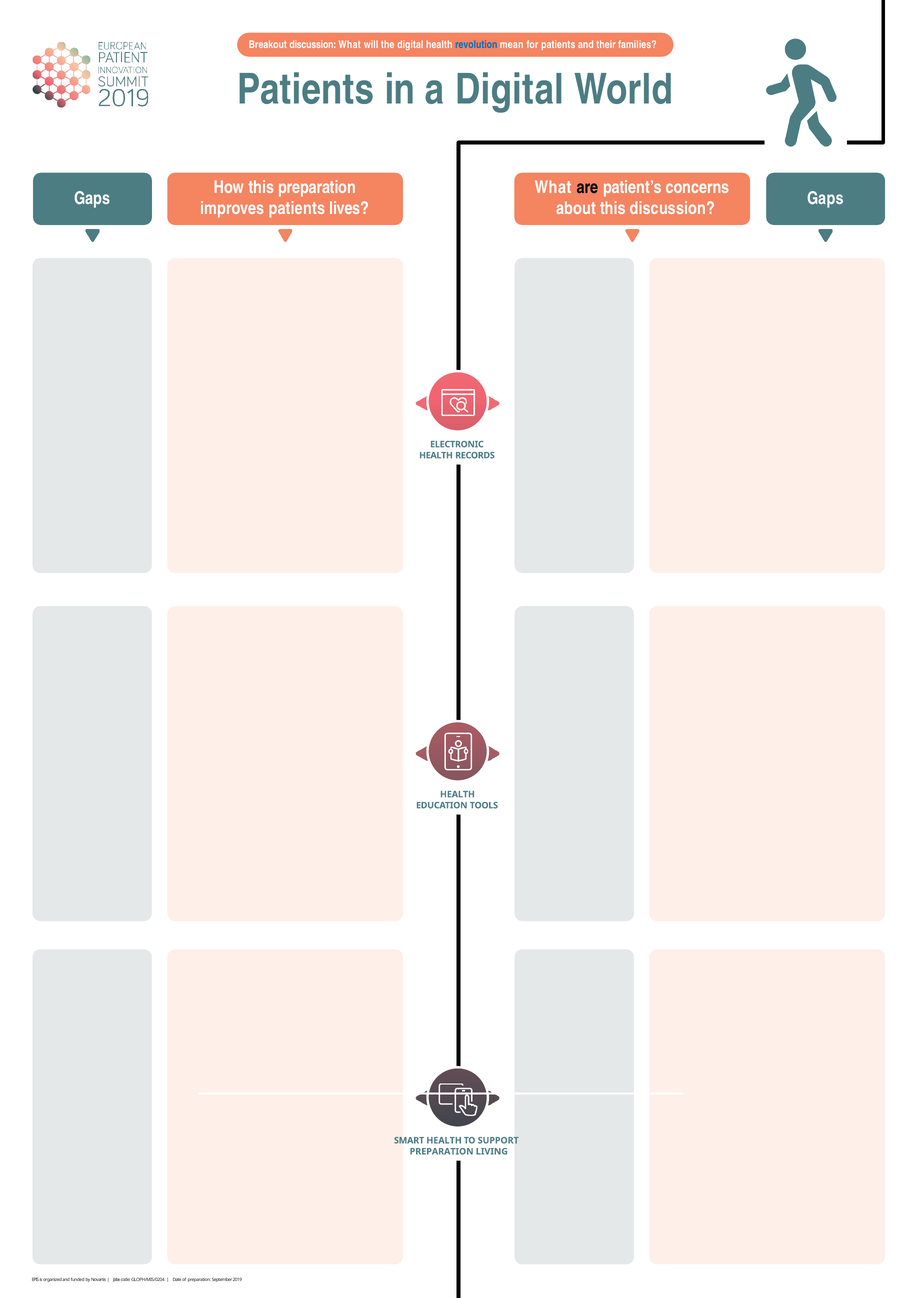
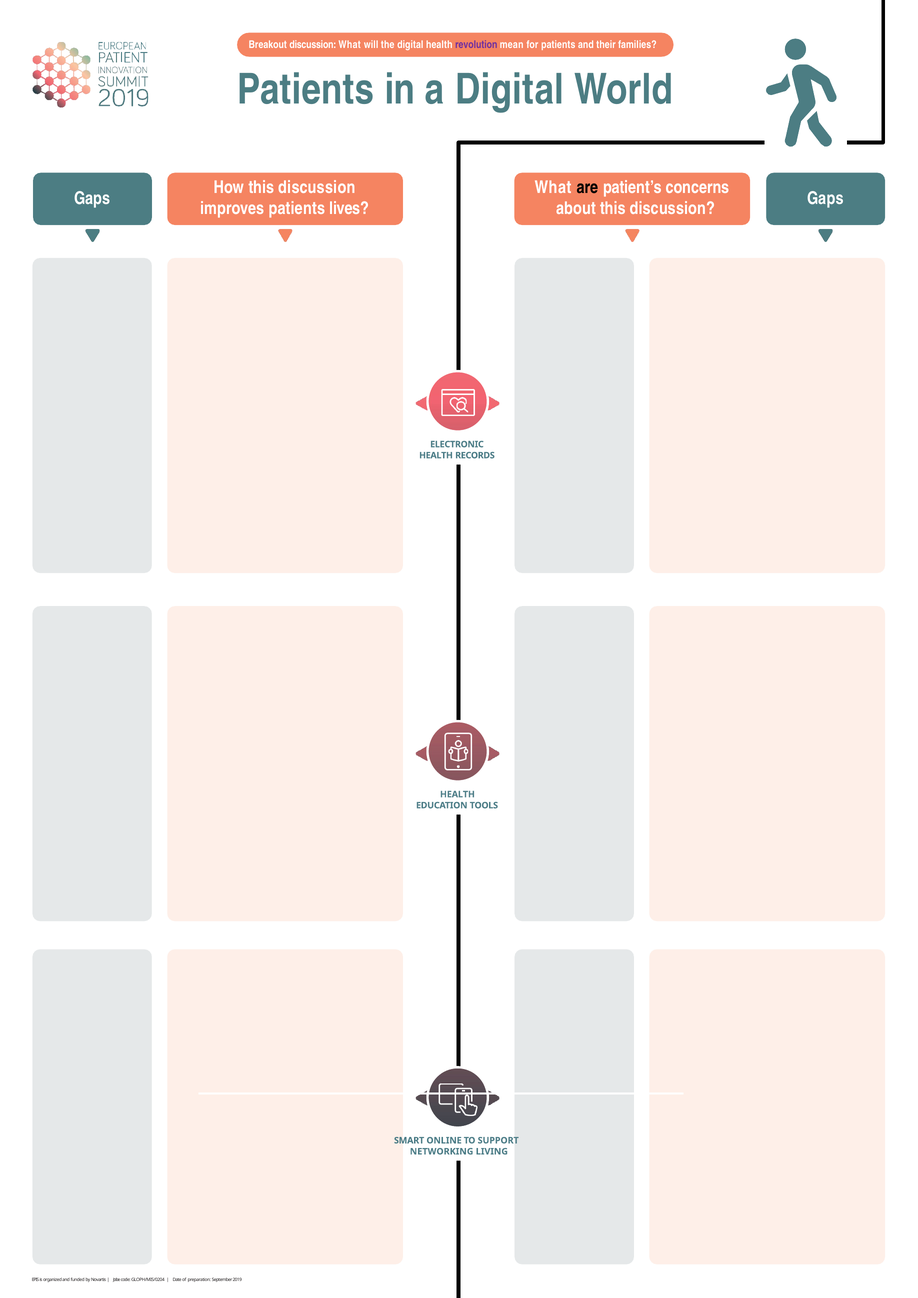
revolution colour: blue -> purple
How this preparation: preparation -> discussion
SMART HEALTH: HEALTH -> ONLINE
PREPARATION at (442, 1151): PREPARATION -> NETWORKING
